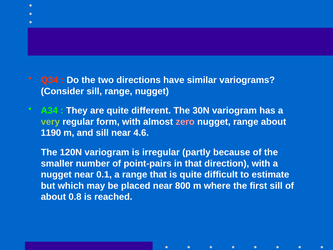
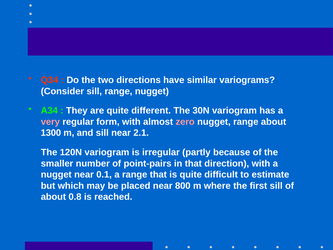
very colour: light green -> pink
1190: 1190 -> 1300
4.6: 4.6 -> 2.1
